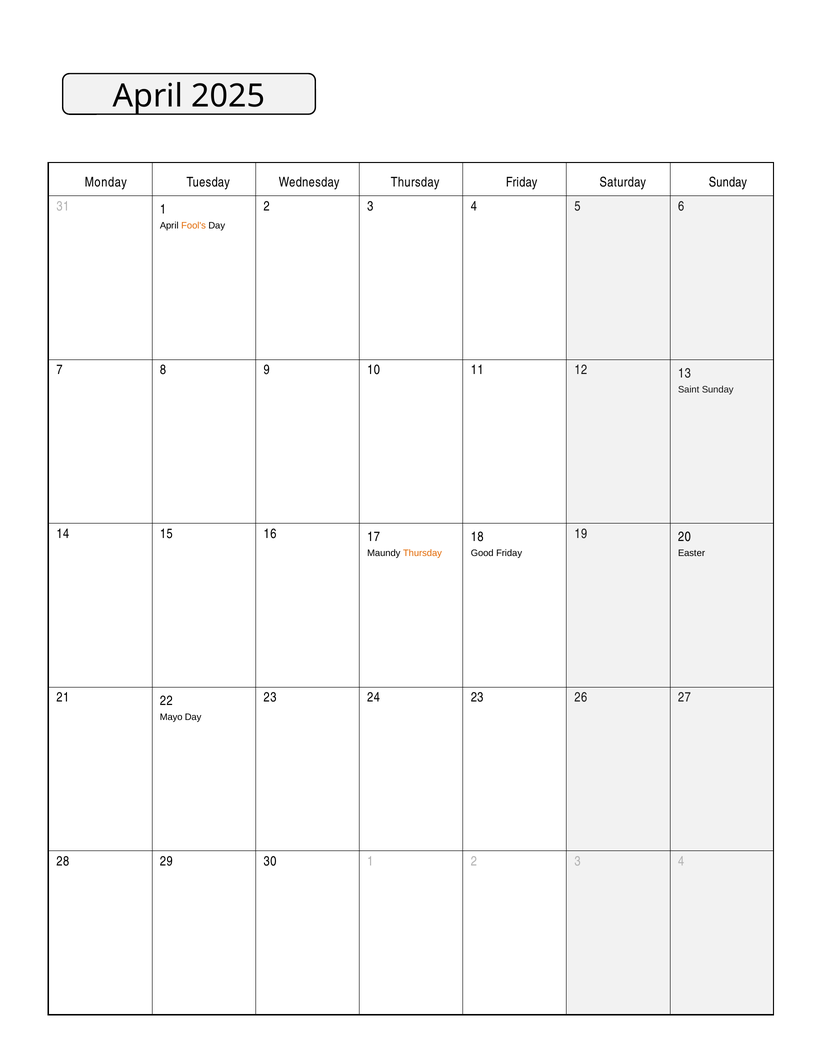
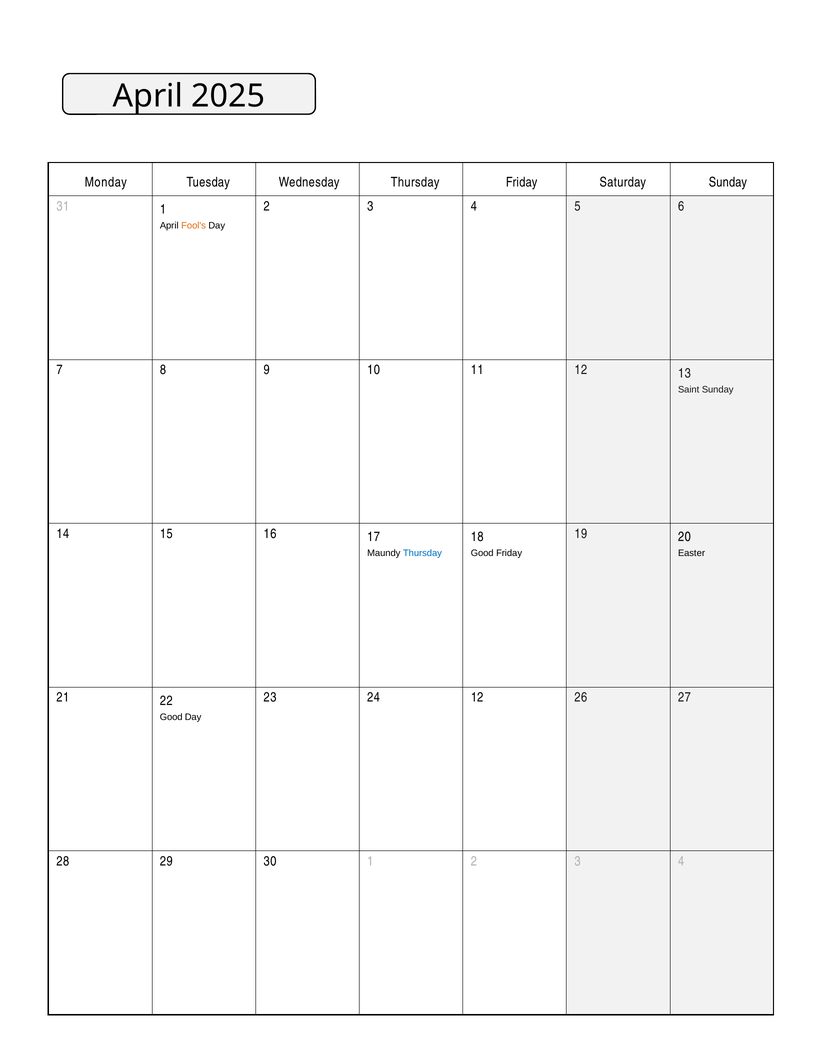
Thursday at (422, 554) colour: orange -> blue
24 23: 23 -> 12
Mayo at (171, 718): Mayo -> Good
